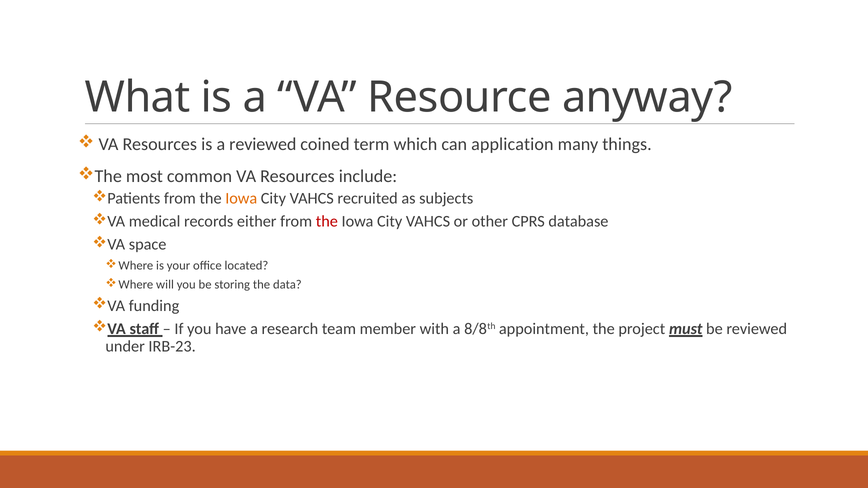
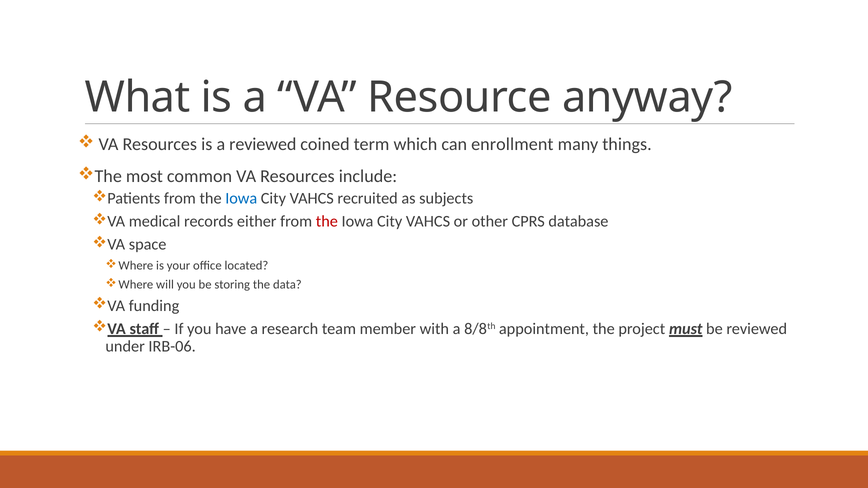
application: application -> enrollment
Iowa at (241, 199) colour: orange -> blue
IRB-23: IRB-23 -> IRB-06
